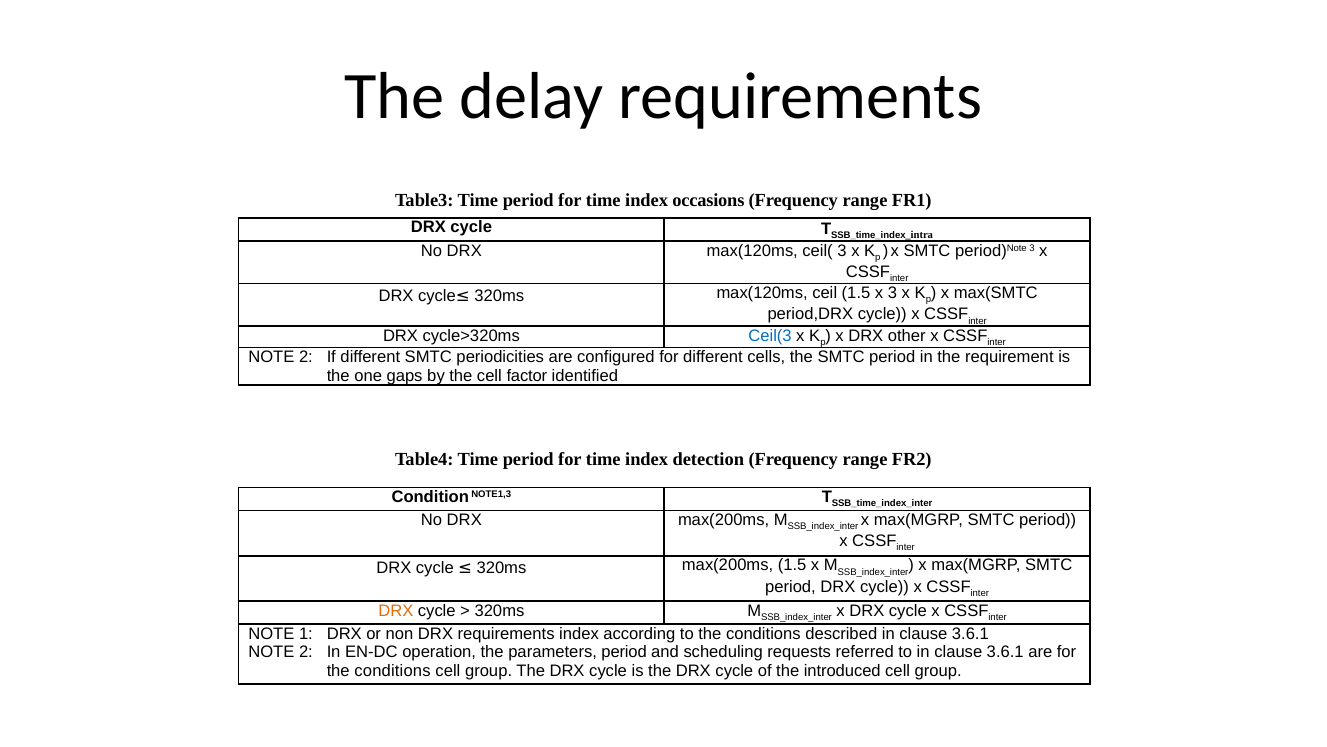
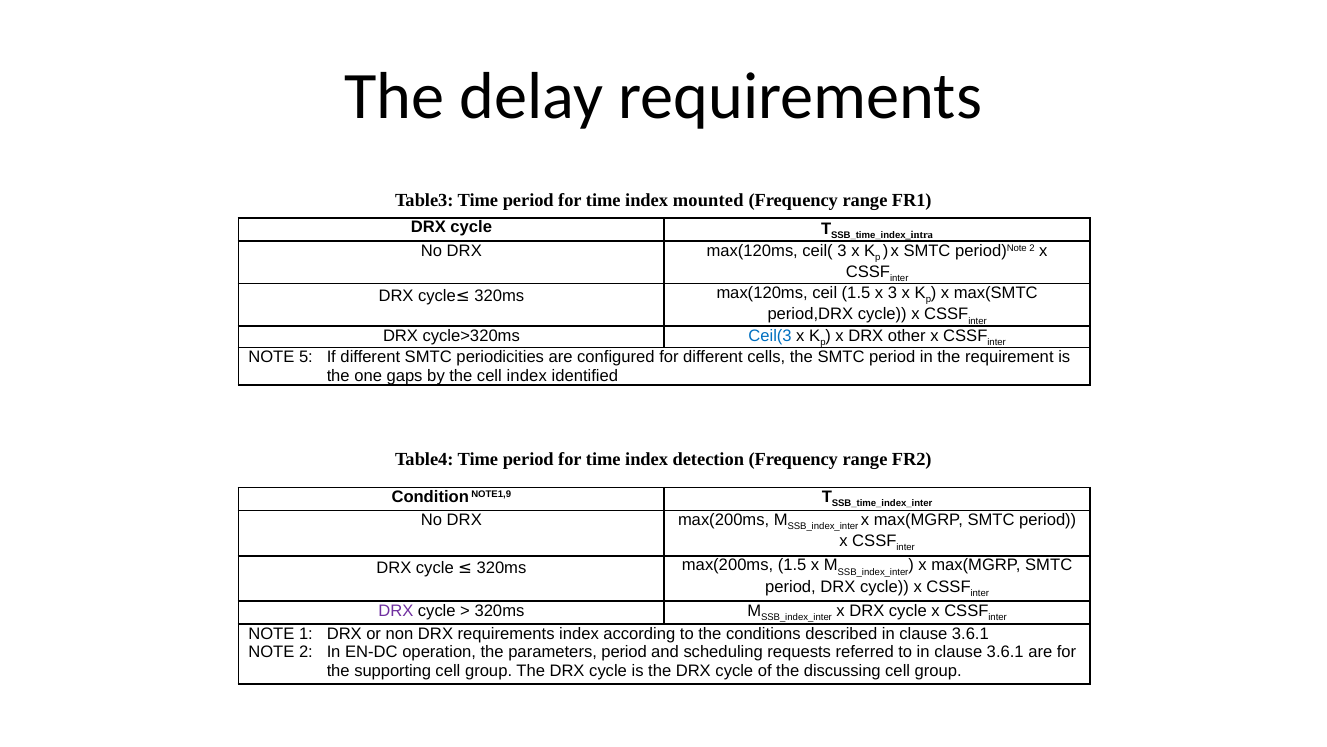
occasions: occasions -> mounted
period)Note 3: 3 -> 2
2 at (306, 357): 2 -> 5
cell factor: factor -> index
NOTE1,3: NOTE1,3 -> NOTE1,9
DRX at (396, 610) colour: orange -> purple
conditions at (393, 670): conditions -> supporting
introduced: introduced -> discussing
